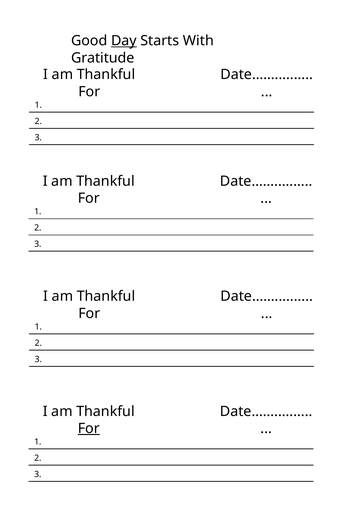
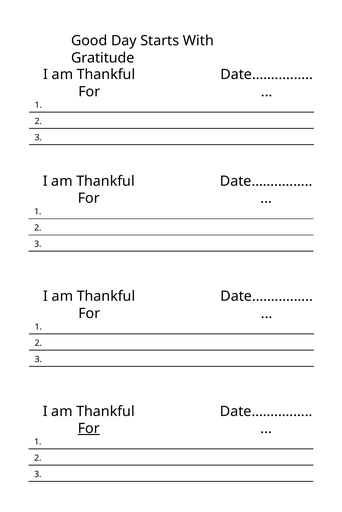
Day underline: present -> none
